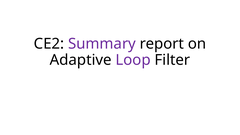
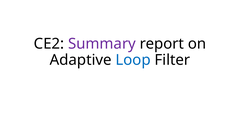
Loop colour: purple -> blue
